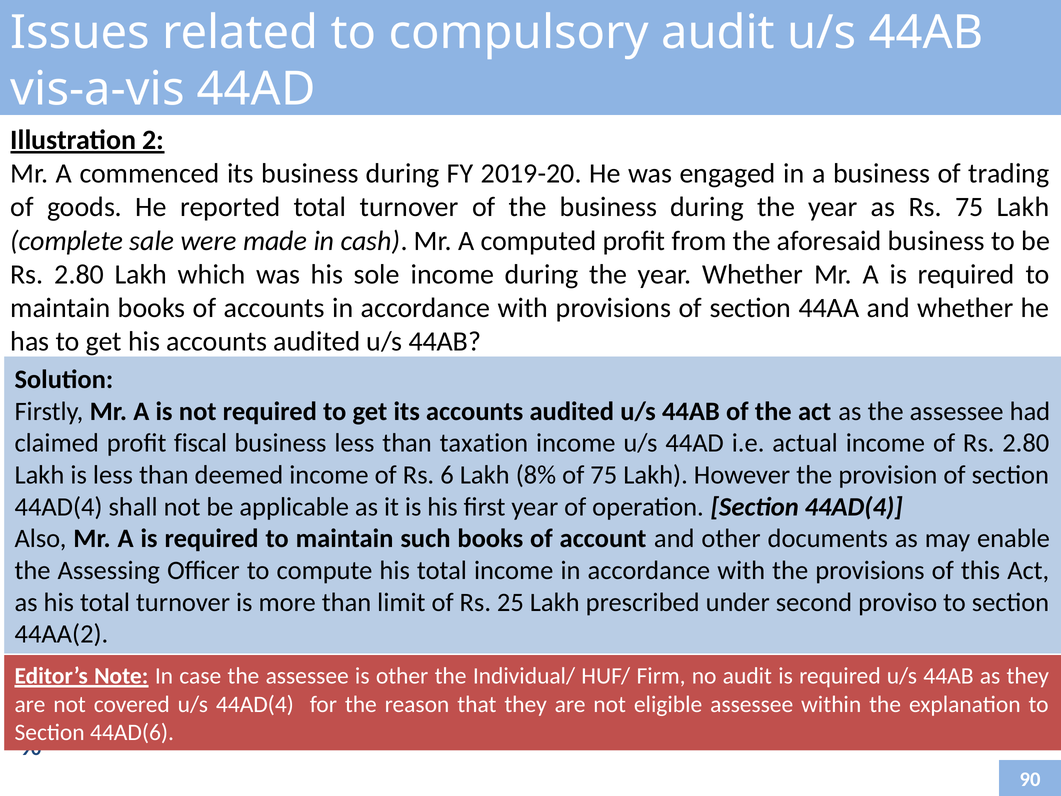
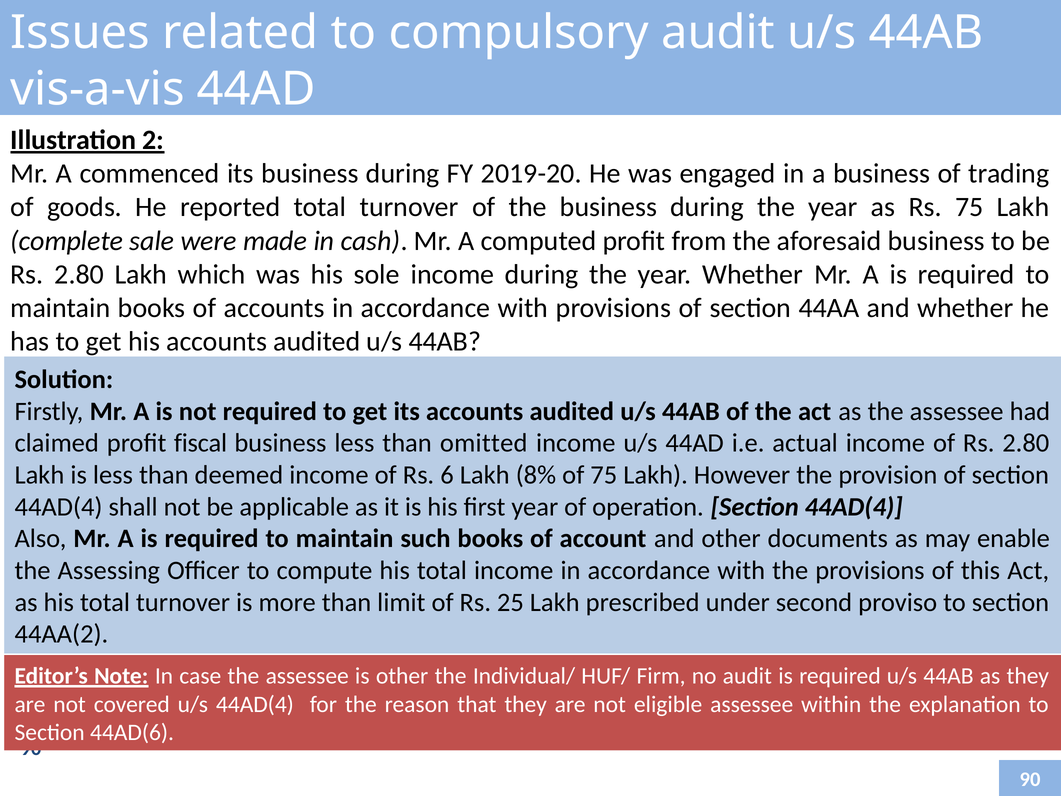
taxation: taxation -> omitted
